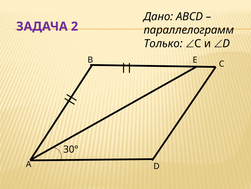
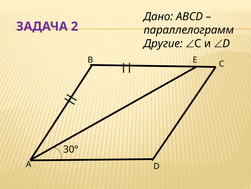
Только: Только -> Другие
